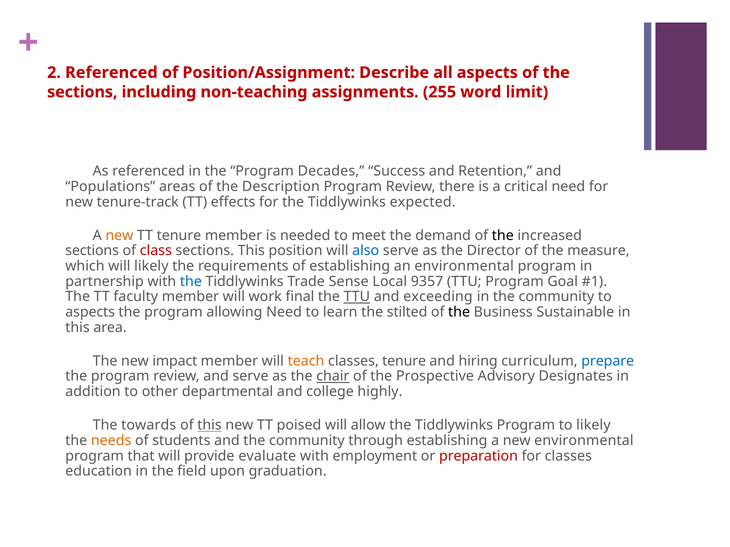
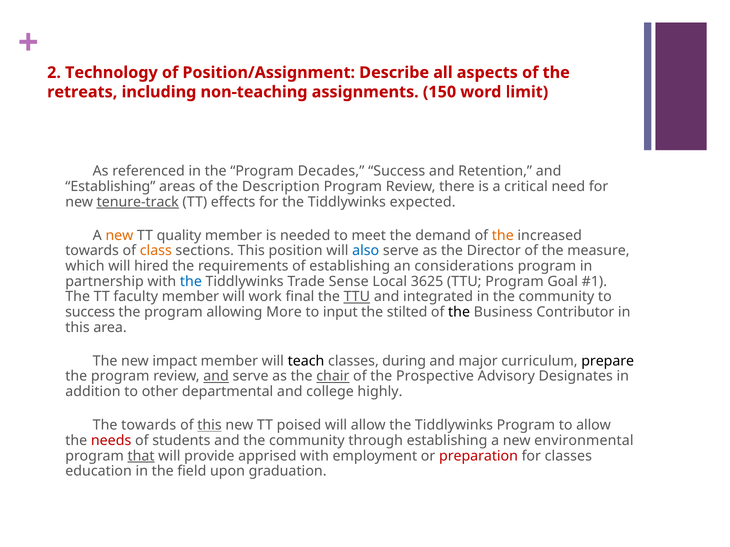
2 Referenced: Referenced -> Technology
sections at (82, 92): sections -> retreats
255: 255 -> 150
Populations at (110, 187): Populations -> Establishing
tenure-track underline: none -> present
TT tenure: tenure -> quality
the at (503, 236) colour: black -> orange
sections at (92, 251): sections -> towards
class colour: red -> orange
will likely: likely -> hired
an environmental: environmental -> considerations
9357: 9357 -> 3625
exceeding: exceeding -> integrated
aspects at (90, 312): aspects -> success
allowing Need: Need -> More
learn: learn -> input
Sustainable: Sustainable -> Contributor
teach colour: orange -> black
classes tenure: tenure -> during
hiring: hiring -> major
prepare colour: blue -> black
and at (216, 377) underline: none -> present
to likely: likely -> allow
needs colour: orange -> red
that underline: none -> present
evaluate: evaluate -> apprised
